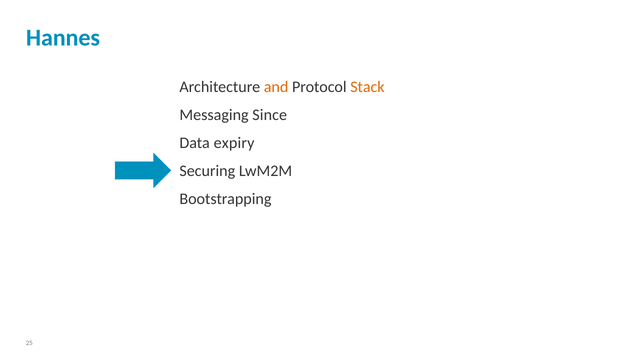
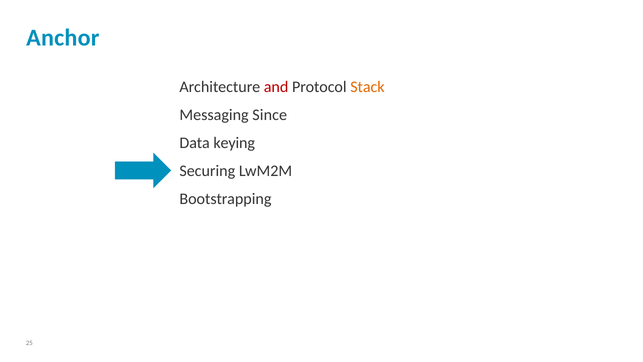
Hannes: Hannes -> Anchor
and colour: orange -> red
expiry: expiry -> keying
